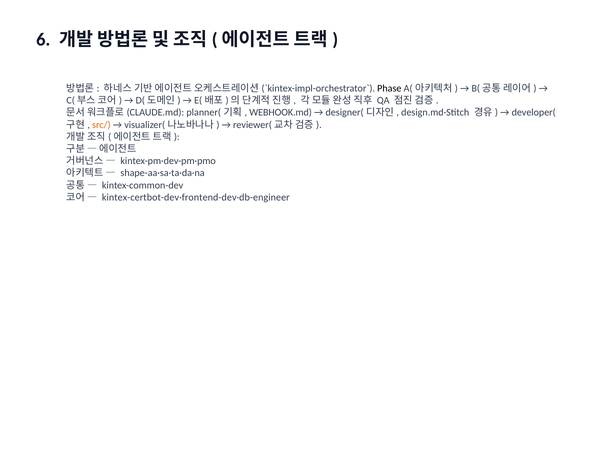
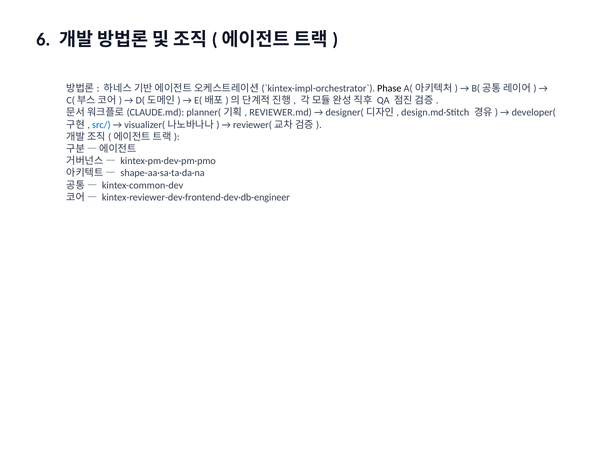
WEBHOOK.md: WEBHOOK.md -> REVIEWER.md
src/ colour: orange -> blue
kintex-certbot-dev·frontend-dev·db-engineer: kintex-certbot-dev·frontend-dev·db-engineer -> kintex-reviewer-dev·frontend-dev·db-engineer
